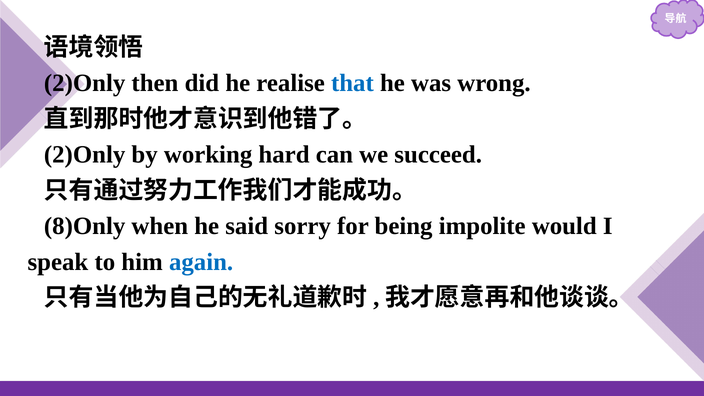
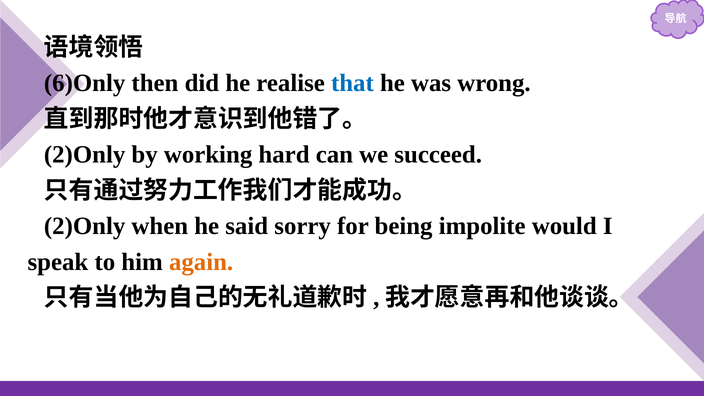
2)Only at (85, 83): 2)Only -> 6)Only
8)Only at (85, 226): 8)Only -> 2)Only
again colour: blue -> orange
